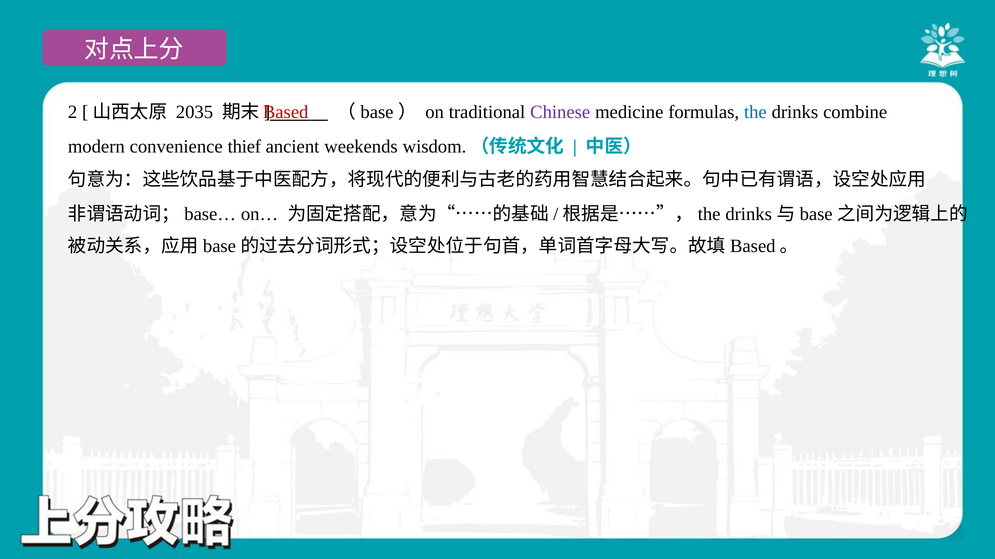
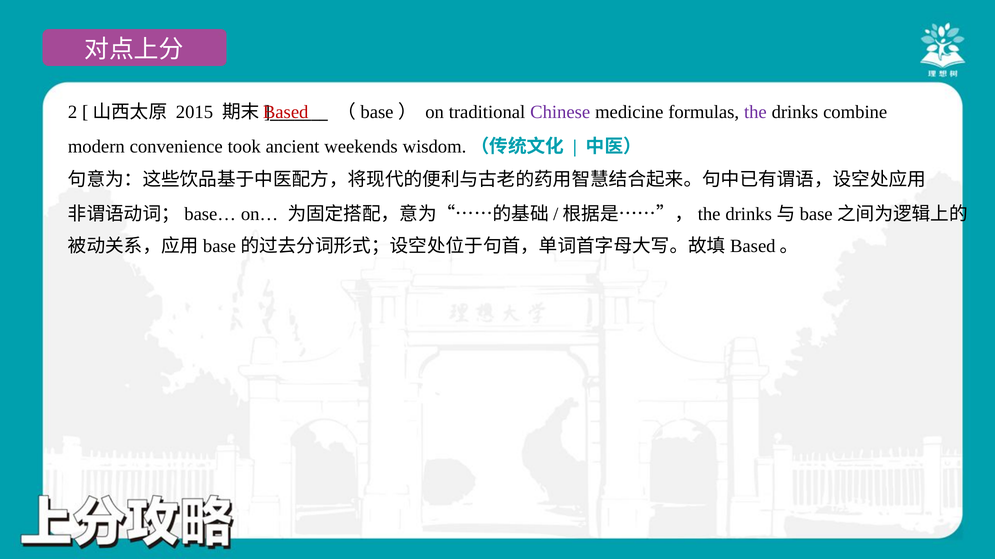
2035: 2035 -> 2015
the colour: blue -> purple
thief: thief -> took
